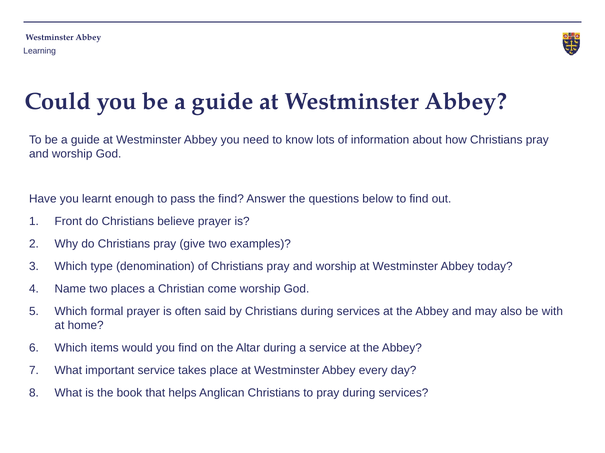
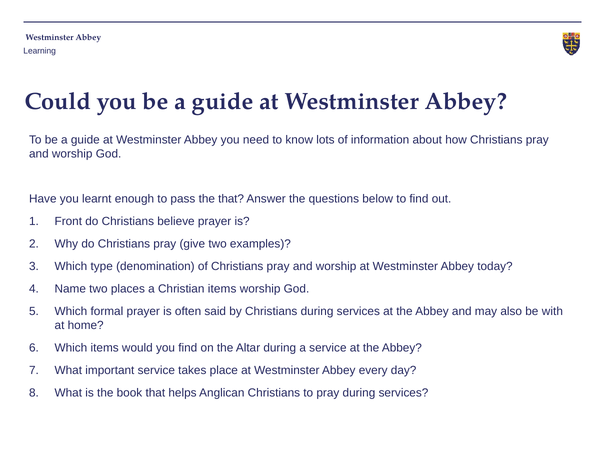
the find: find -> that
Christian come: come -> items
